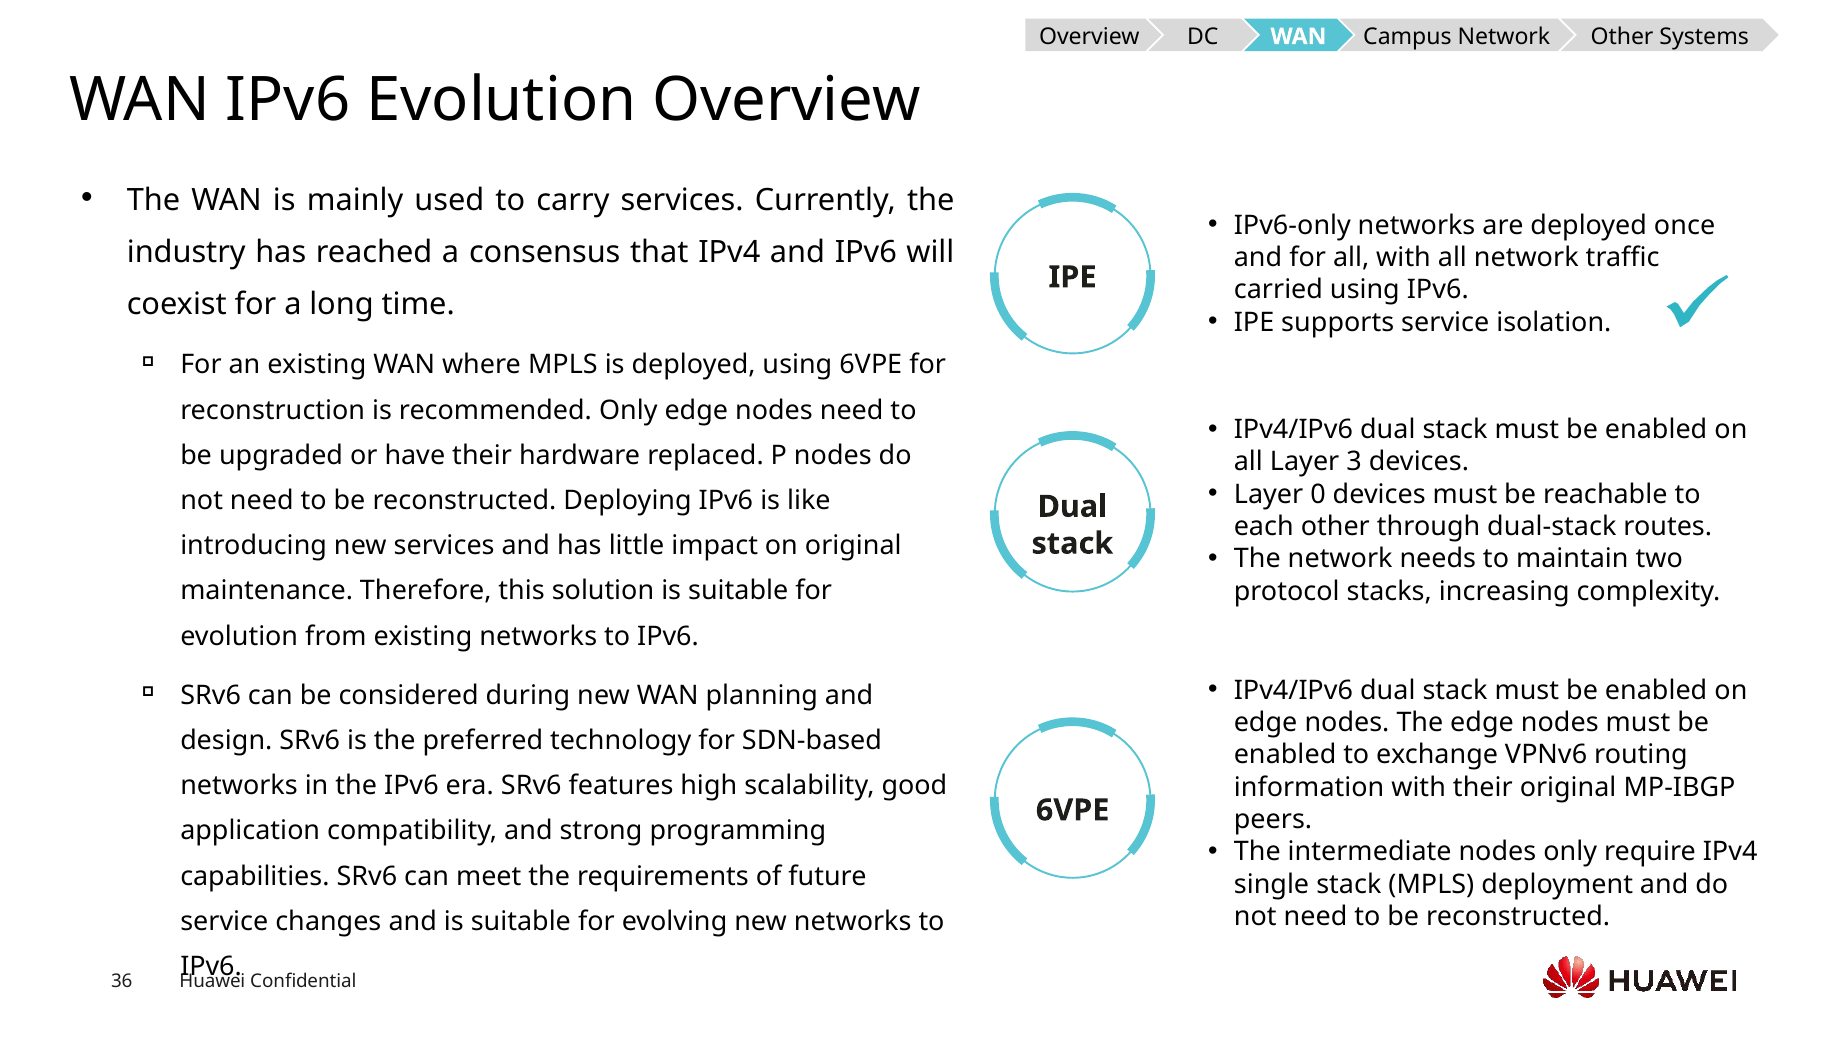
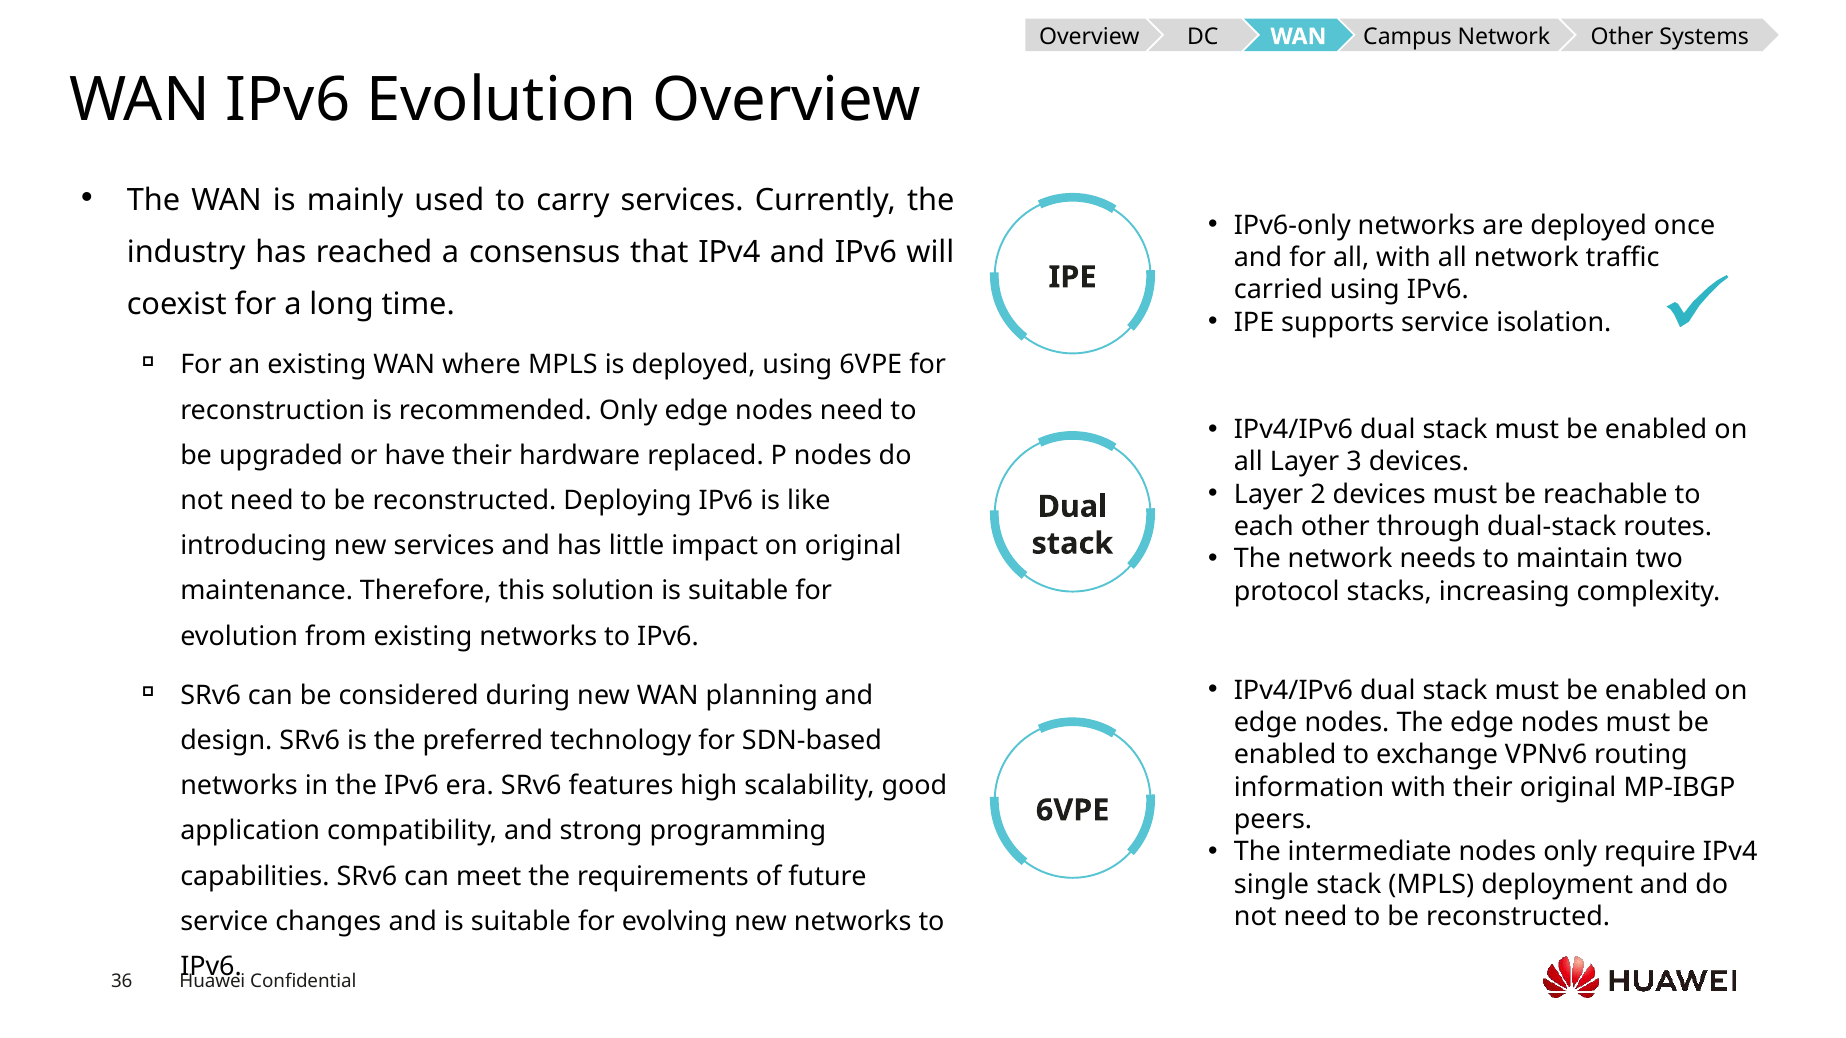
0: 0 -> 2
